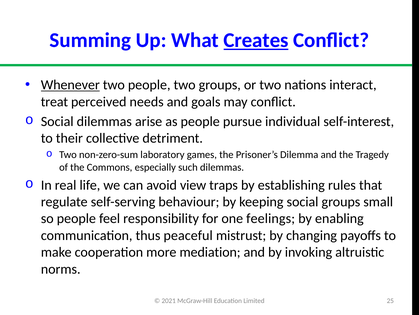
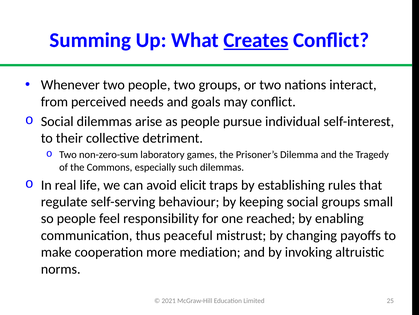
Whenever underline: present -> none
treat: treat -> from
view: view -> elicit
feelings: feelings -> reached
